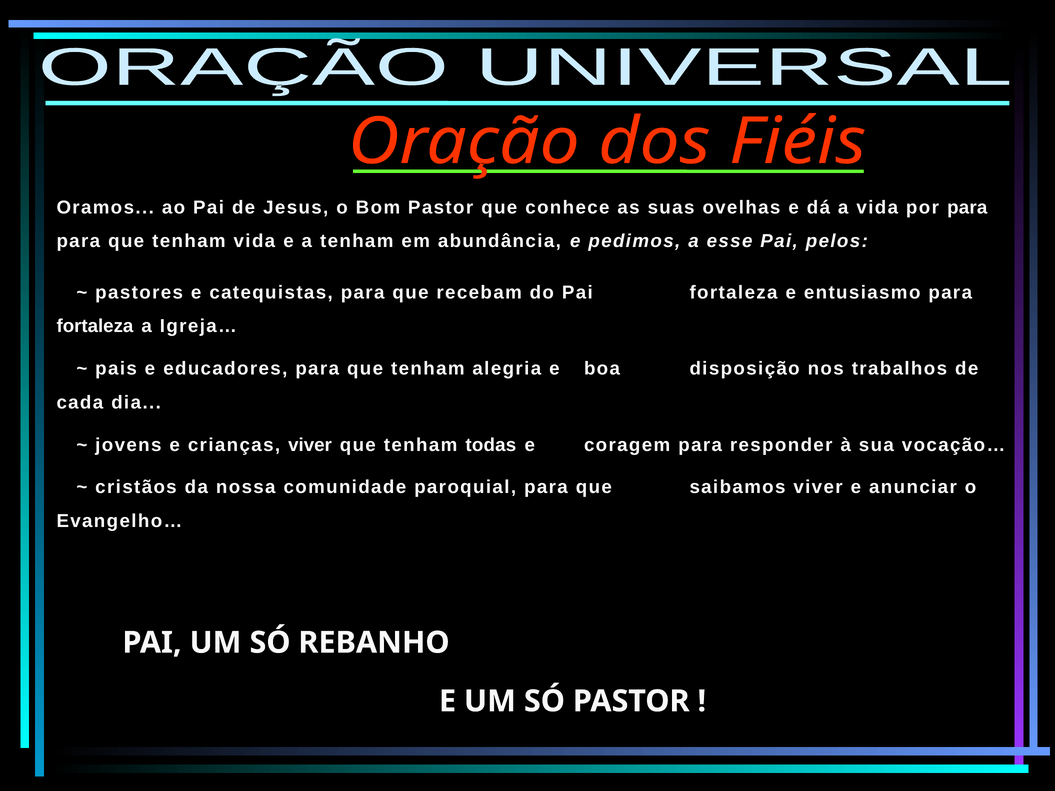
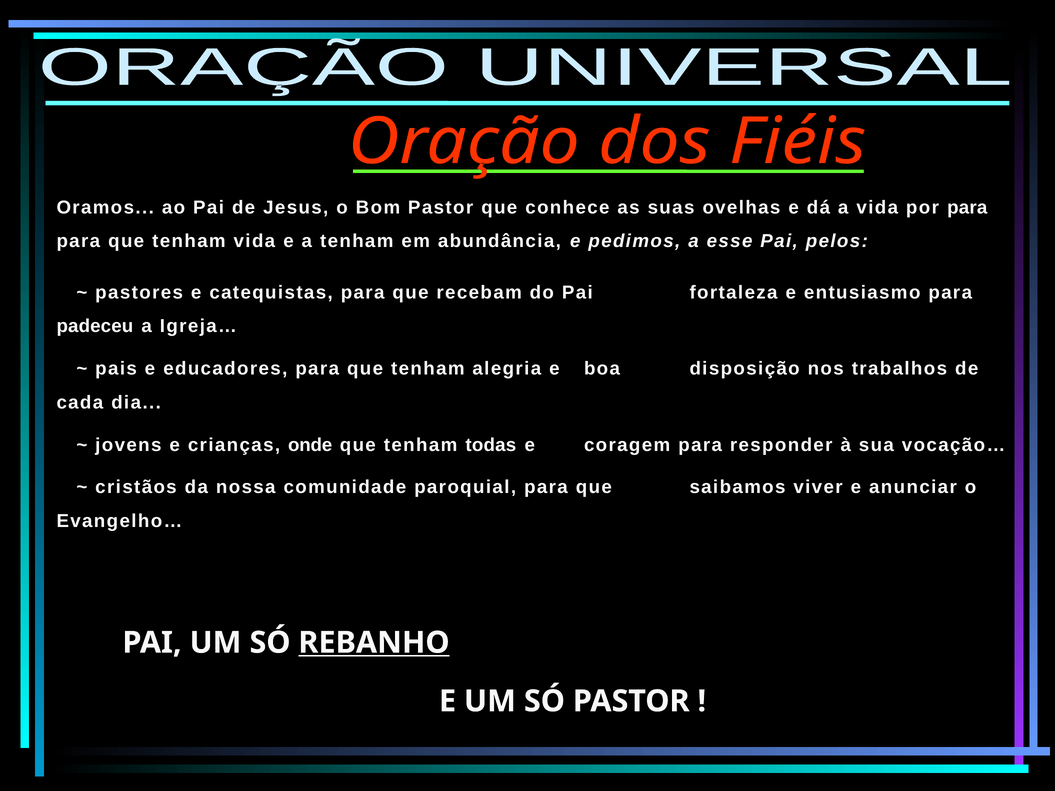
fortaleza at (95, 326): fortaleza -> padeceu
crianças viver: viver -> onde
REBANHO underline: none -> present
